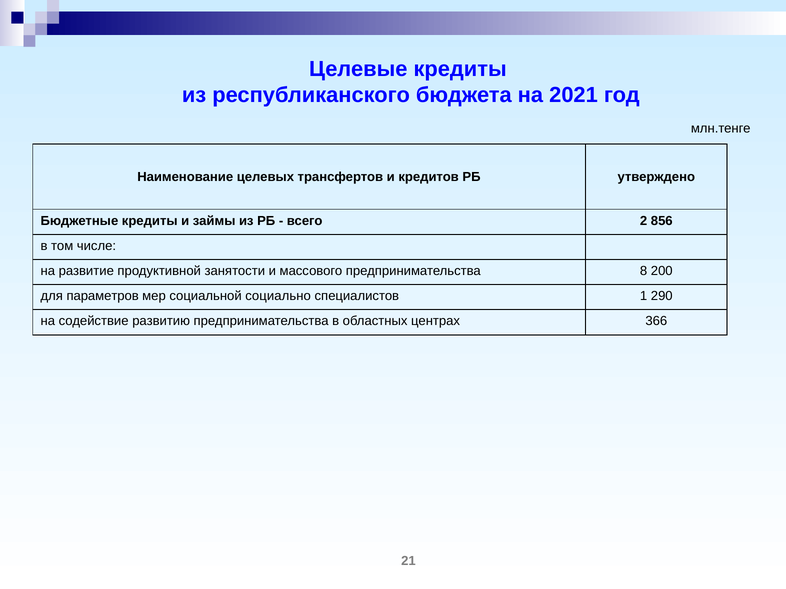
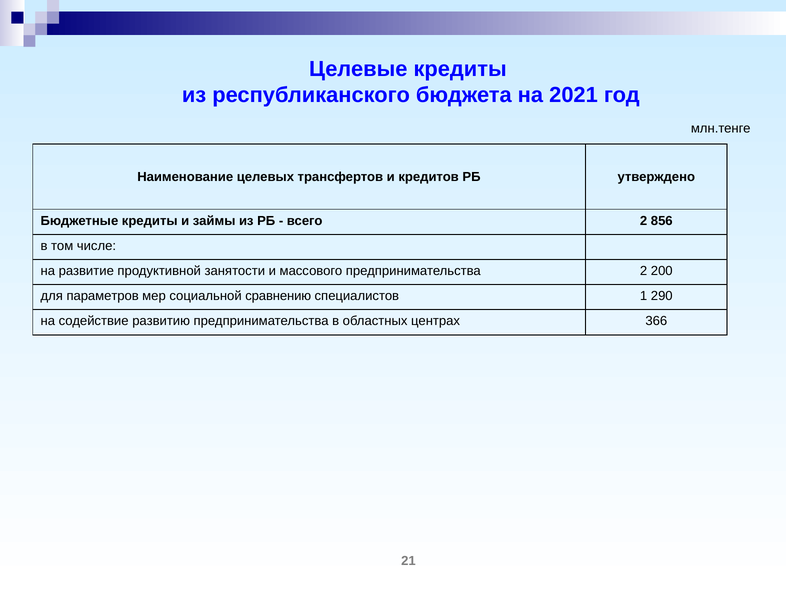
предпринимательства 8: 8 -> 2
социально: социально -> сравнению
